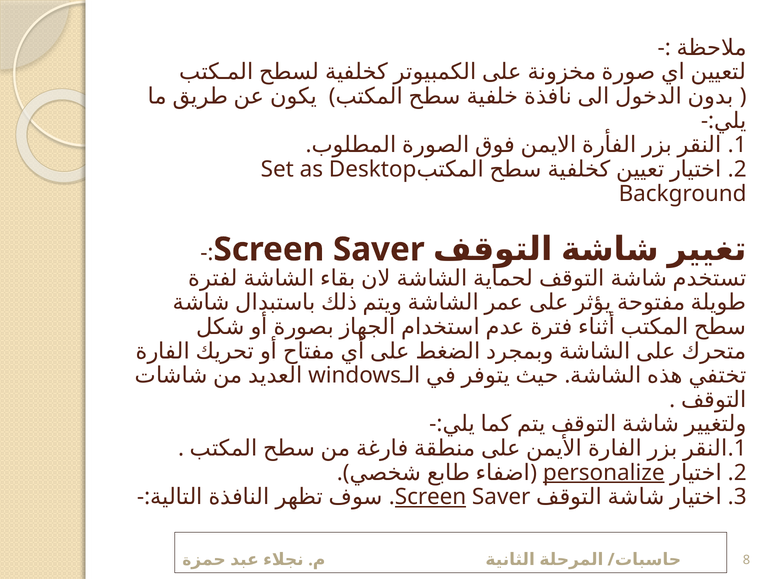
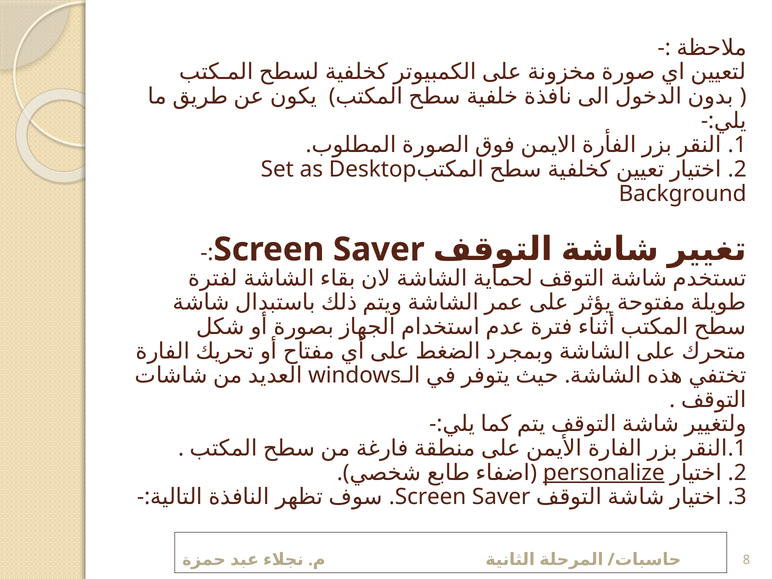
Screen at (431, 497) underline: present -> none
